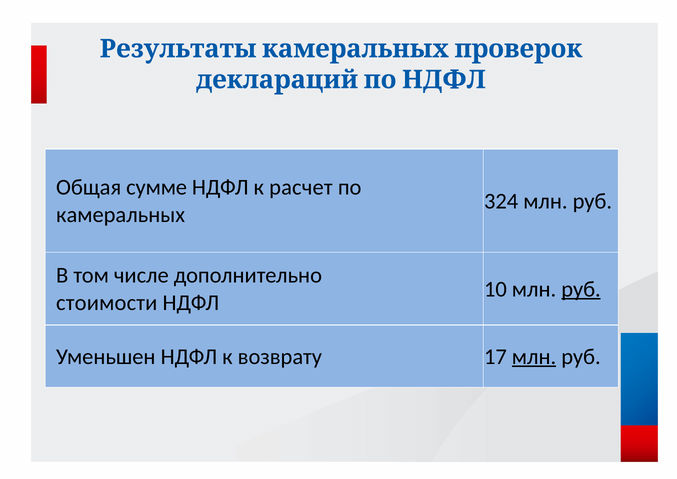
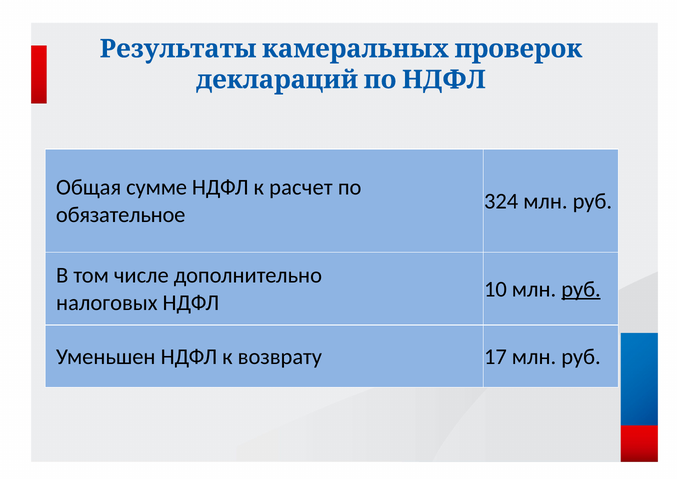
камеральных: камеральных -> обязательное
стоимости: стоимости -> налоговых
млн at (534, 356) underline: present -> none
